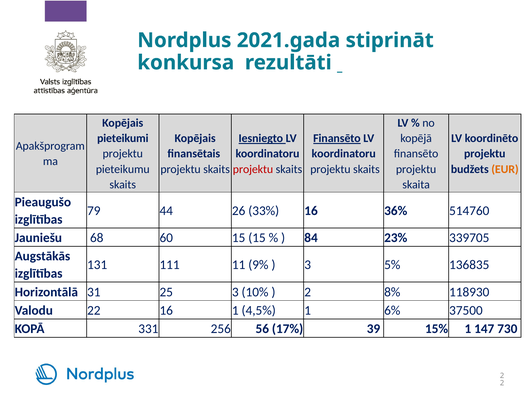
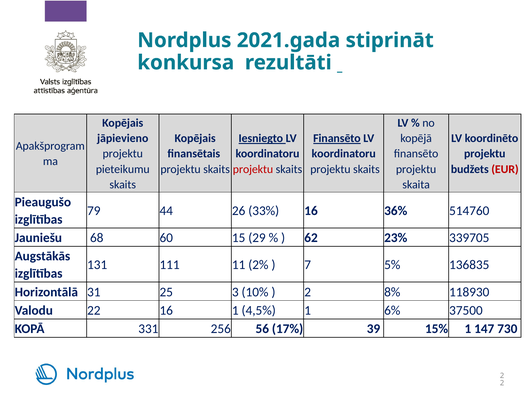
pieteikumi: pieteikumi -> jāpievieno
EUR colour: orange -> red
15 15: 15 -> 29
84: 84 -> 62
9%: 9% -> 2%
3 at (308, 265): 3 -> 7
